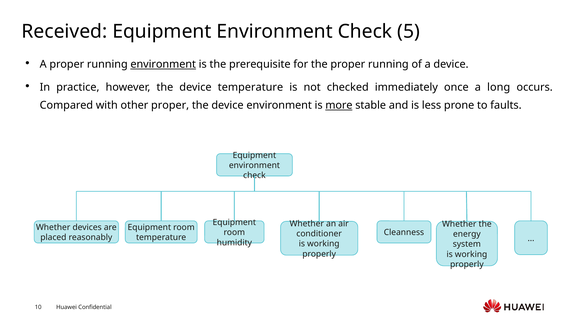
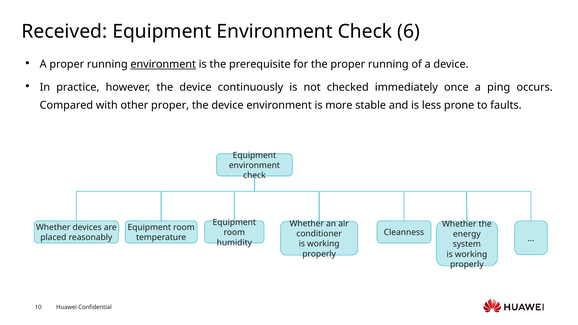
5: 5 -> 6
device temperature: temperature -> continuously
long: long -> ping
more underline: present -> none
